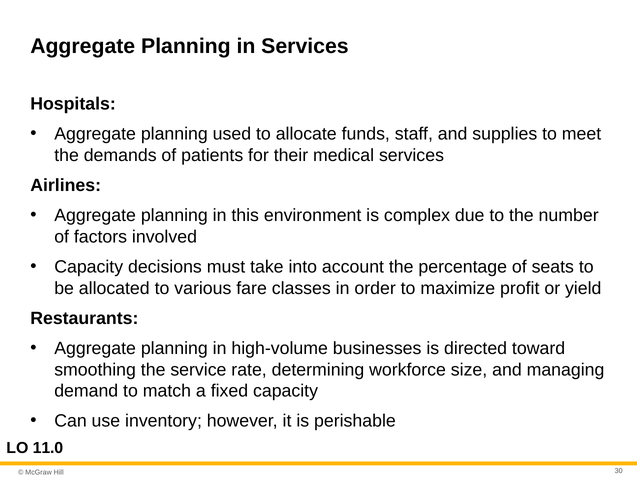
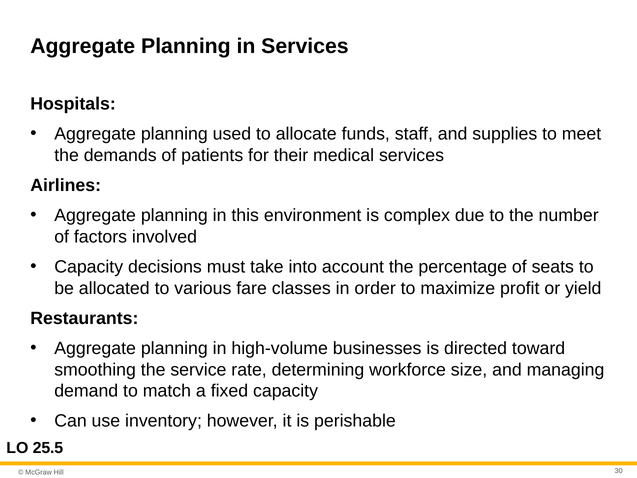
11.0: 11.0 -> 25.5
